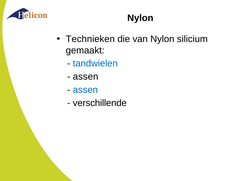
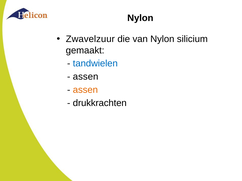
Technieken: Technieken -> Zwavelzuur
assen at (85, 90) colour: blue -> orange
verschillende: verschillende -> drukkrachten
